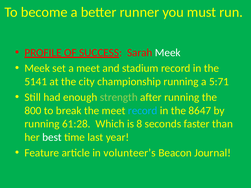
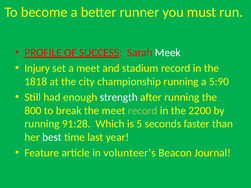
Meek at (37, 68): Meek -> Injury
5141: 5141 -> 1818
5:71: 5:71 -> 5:90
strength colour: light green -> white
record at (143, 111) colour: light blue -> light green
8647: 8647 -> 2200
61:28: 61:28 -> 91:28
8: 8 -> 5
